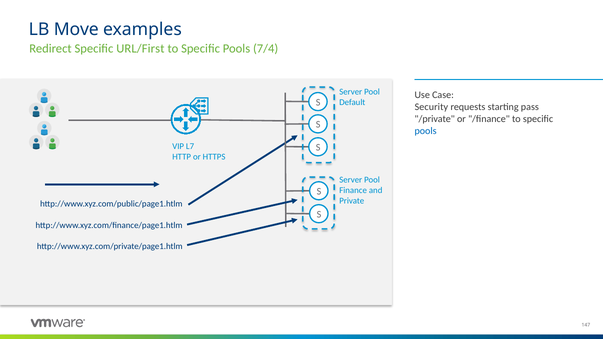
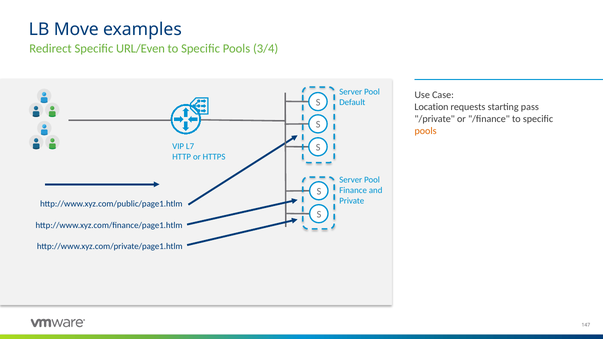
URL/First: URL/First -> URL/Even
7/4: 7/4 -> 3/4
Security: Security -> Location
pools at (426, 131) colour: blue -> orange
